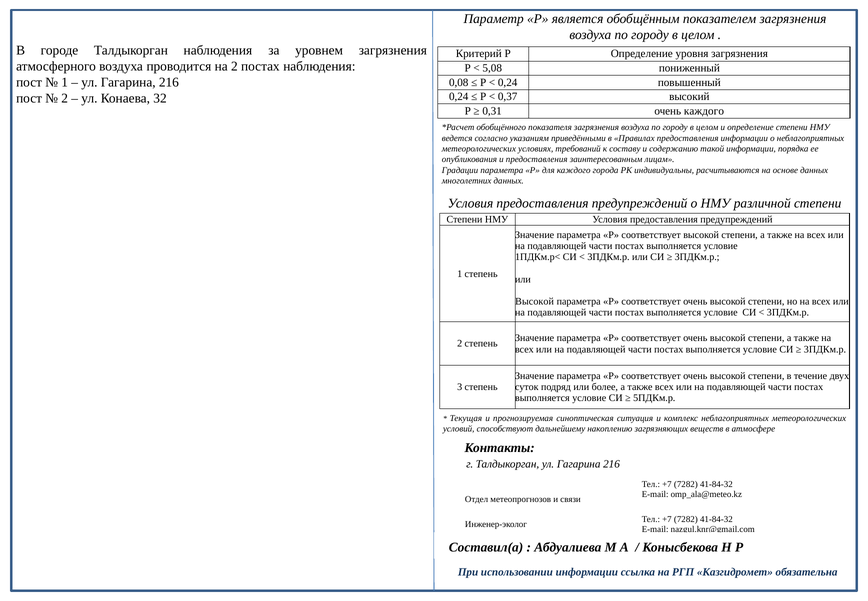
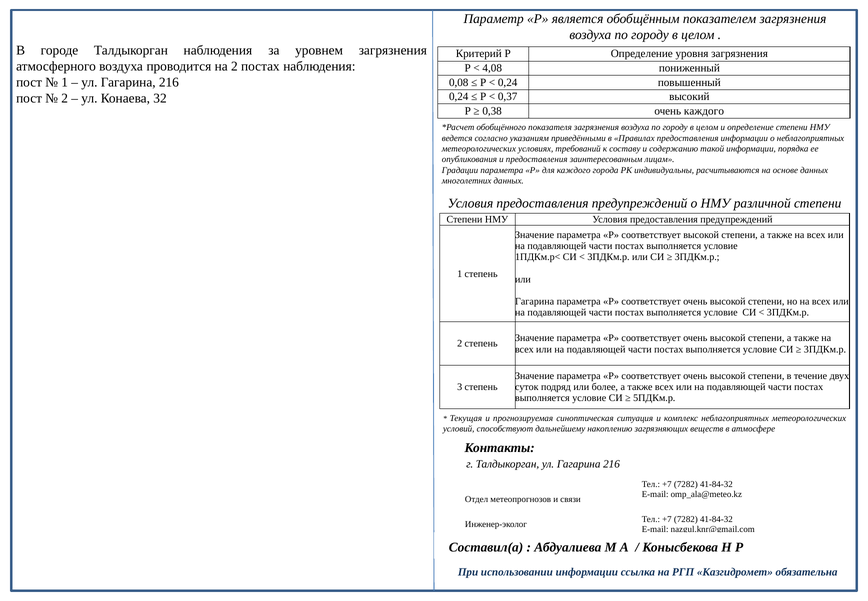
5,08: 5,08 -> 4,08
0,31: 0,31 -> 0,38
Высокой at (535, 301): Высокой -> Гагарина
